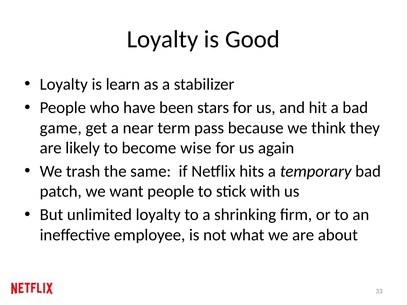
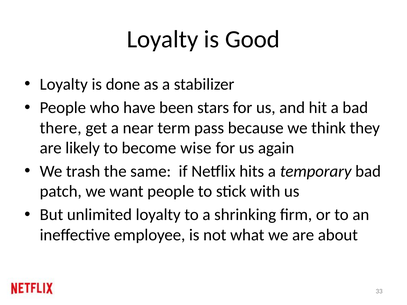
learn: learn -> done
game: game -> there
